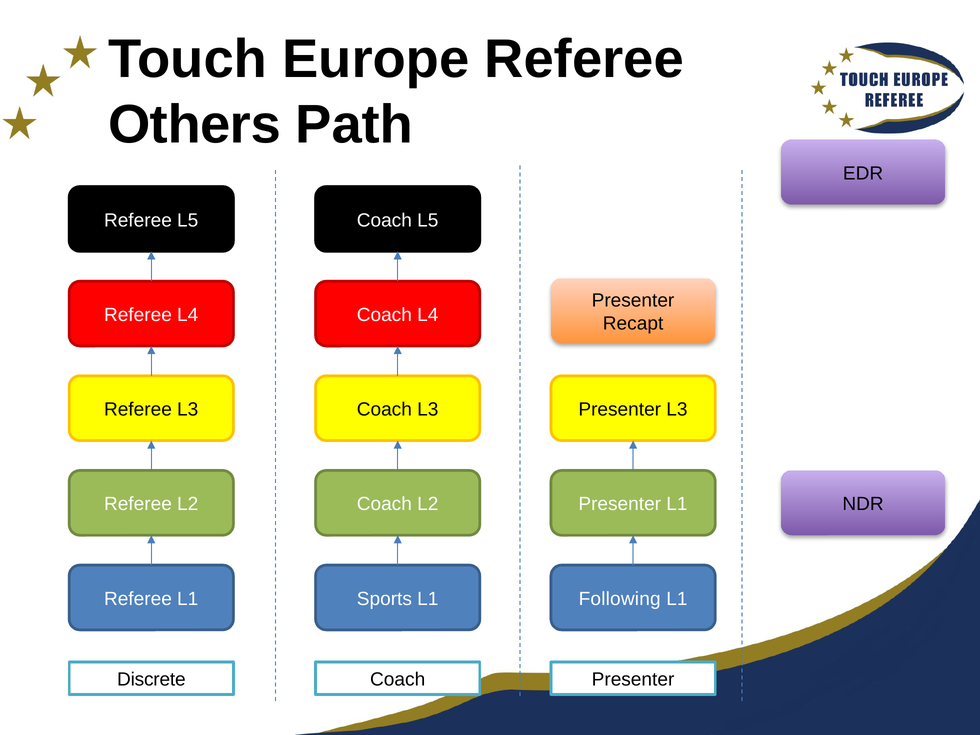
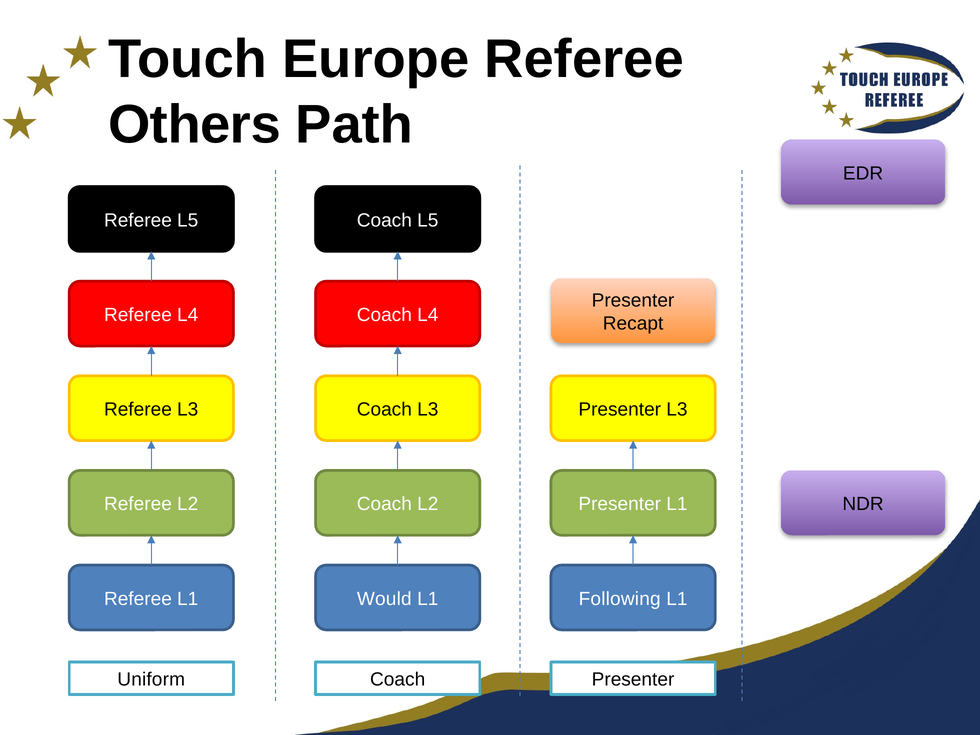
Sports: Sports -> Would
Discrete: Discrete -> Uniform
